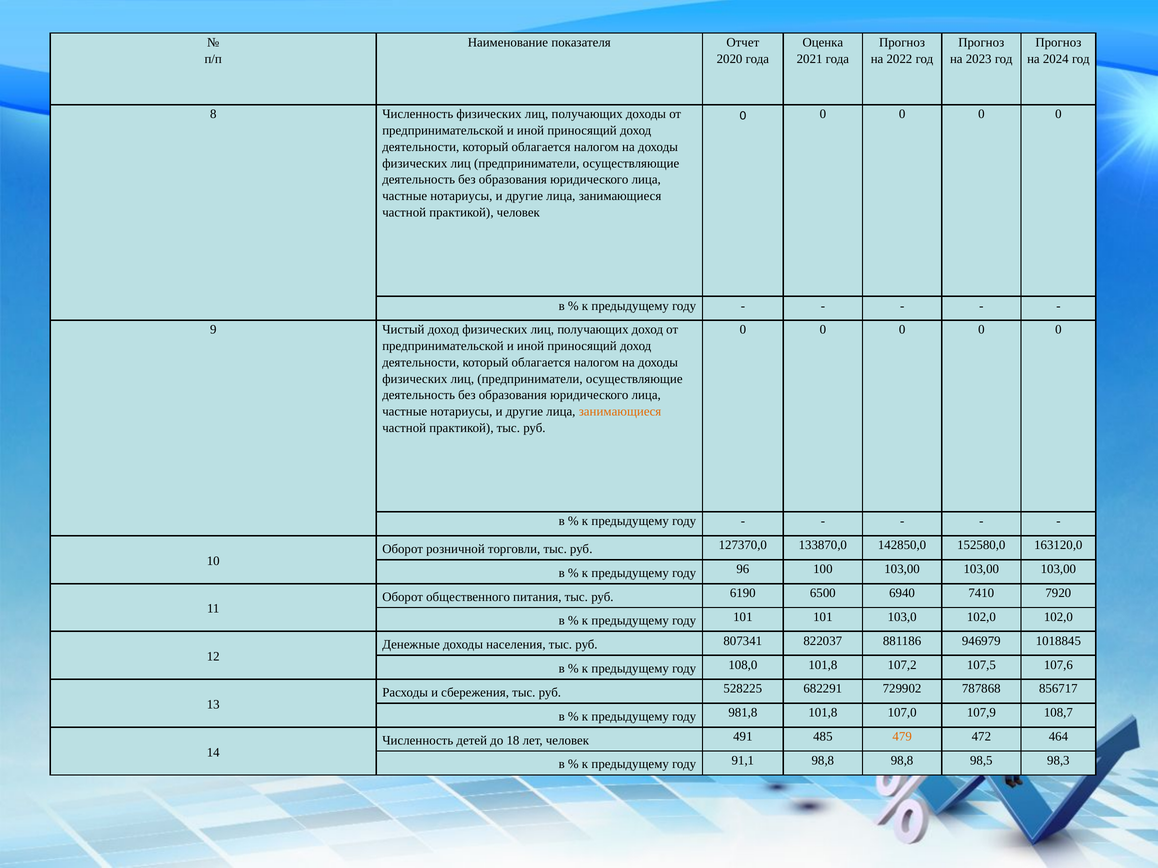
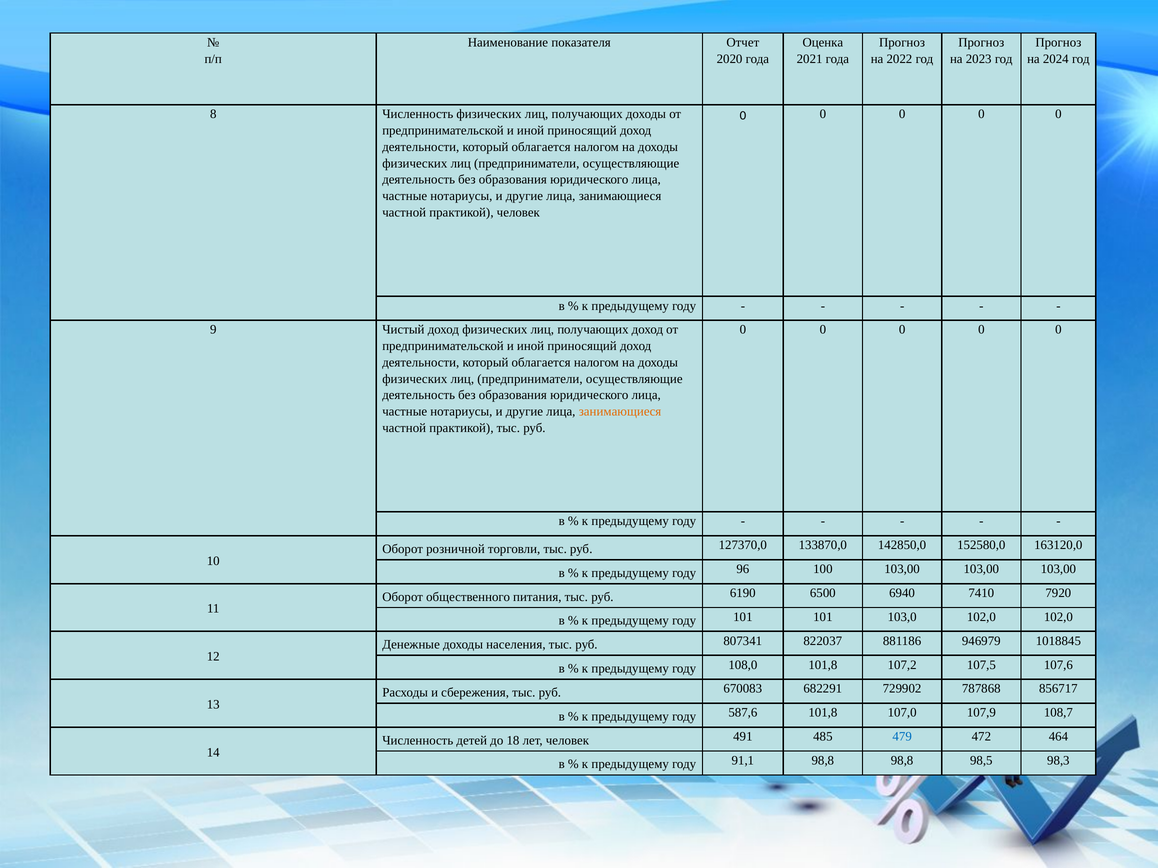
528225: 528225 -> 670083
981,8: 981,8 -> 587,6
479 colour: orange -> blue
